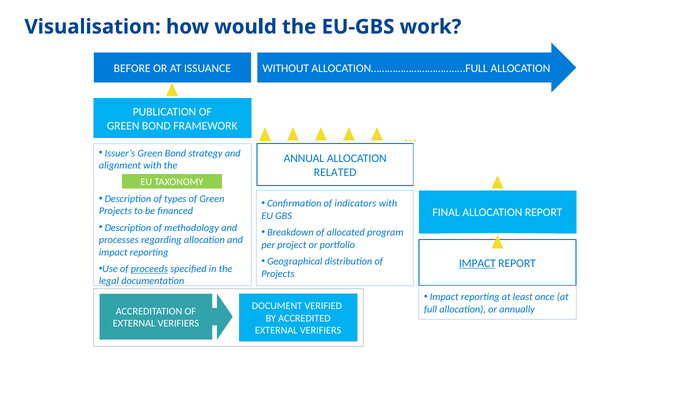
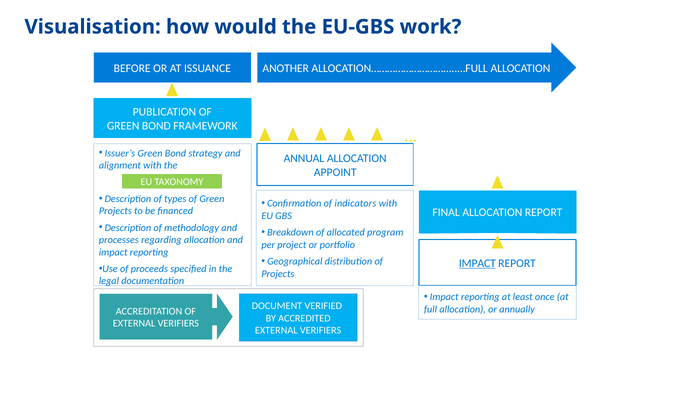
WITHOUT: WITHOUT -> ANOTHER
RELATED: RELATED -> APPOINT
proceeds underline: present -> none
